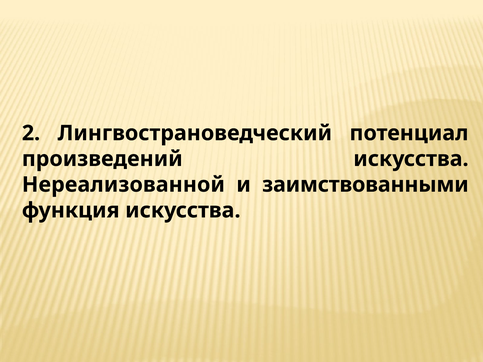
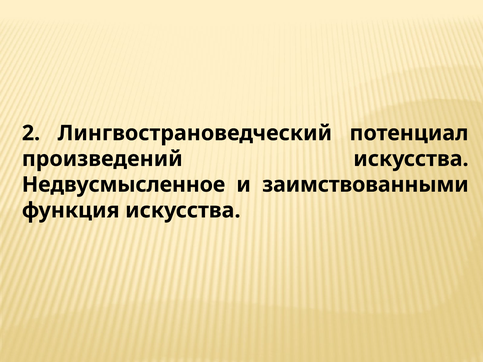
Нереализованной: Нереализованной -> Недвусмысленное
